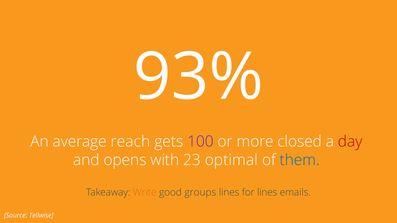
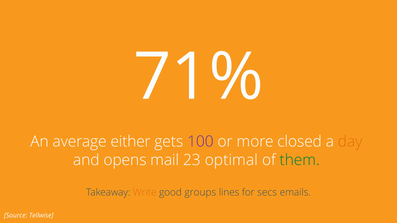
93%: 93% -> 71%
reach: reach -> either
day colour: red -> orange
with: with -> mail
them colour: blue -> green
for lines: lines -> secs
